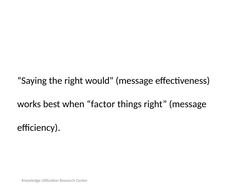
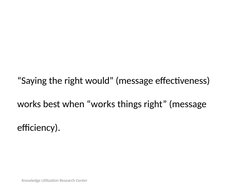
when factor: factor -> works
